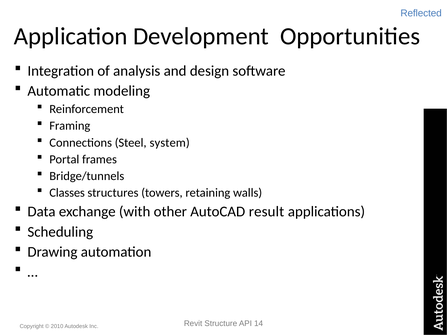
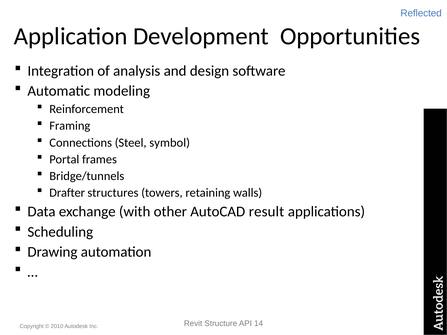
system: system -> symbol
Classes: Classes -> Drafter
